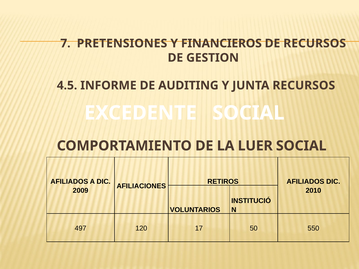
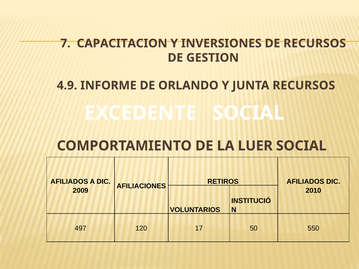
PRETENSIONES: PRETENSIONES -> CAPACITACION
FINANCIEROS: FINANCIEROS -> INVERSIONES
4.5: 4.5 -> 4.9
AUDITING: AUDITING -> ORLANDO
